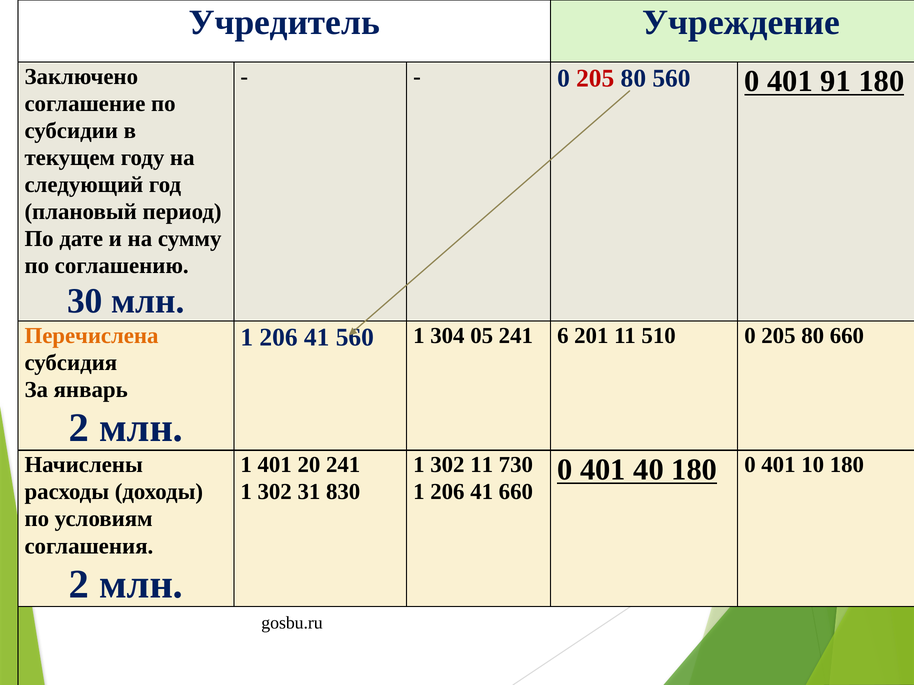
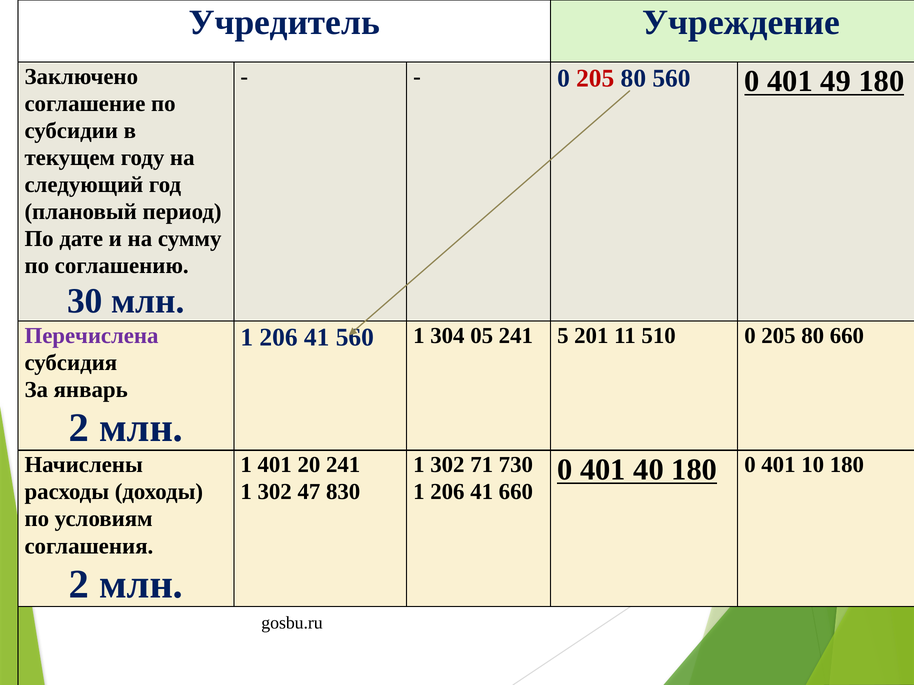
91: 91 -> 49
Перечислена colour: orange -> purple
6: 6 -> 5
302 11: 11 -> 71
31: 31 -> 47
